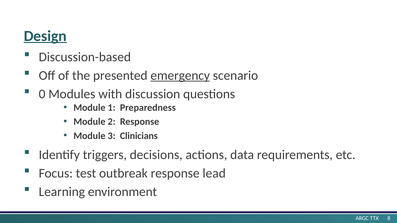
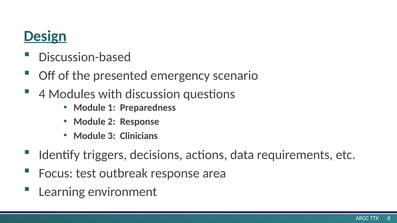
emergency underline: present -> none
0: 0 -> 4
lead: lead -> area
